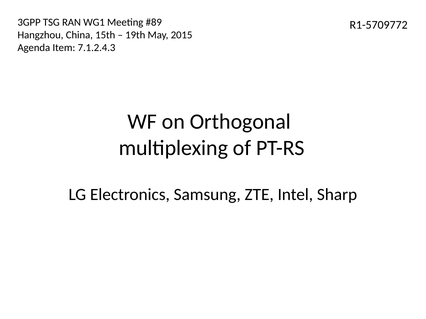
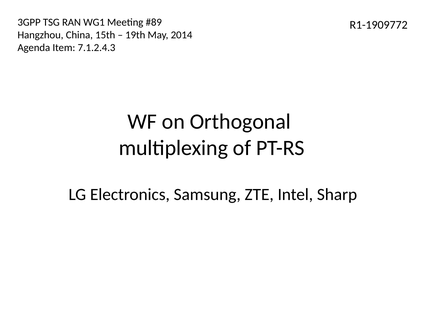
R1-5709772: R1-5709772 -> R1-1909772
2015: 2015 -> 2014
